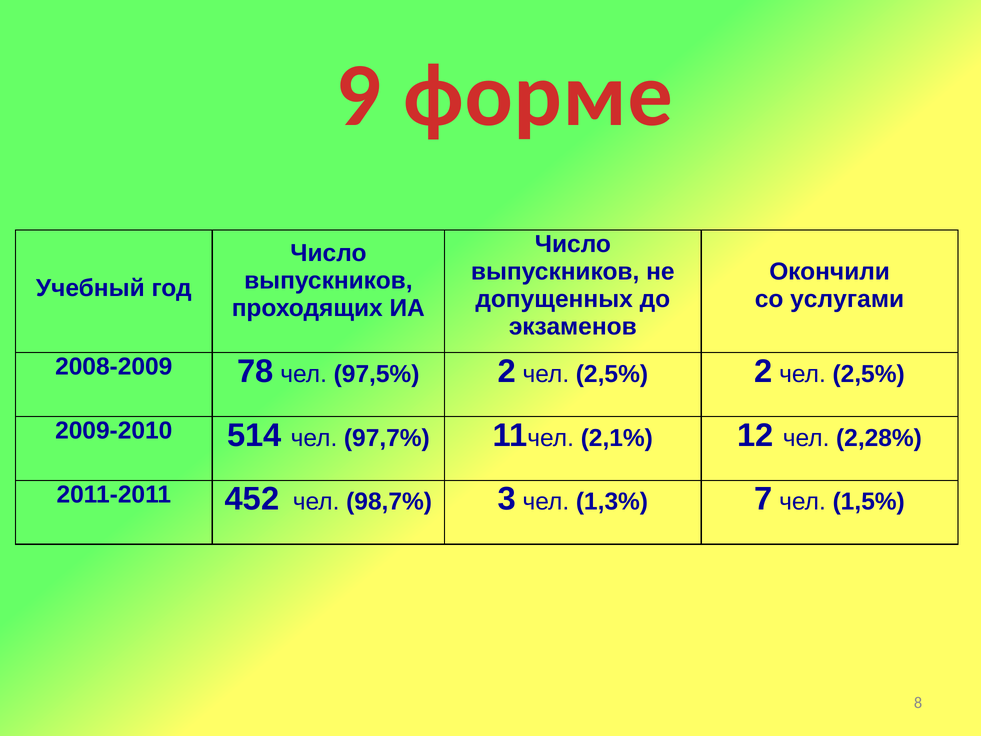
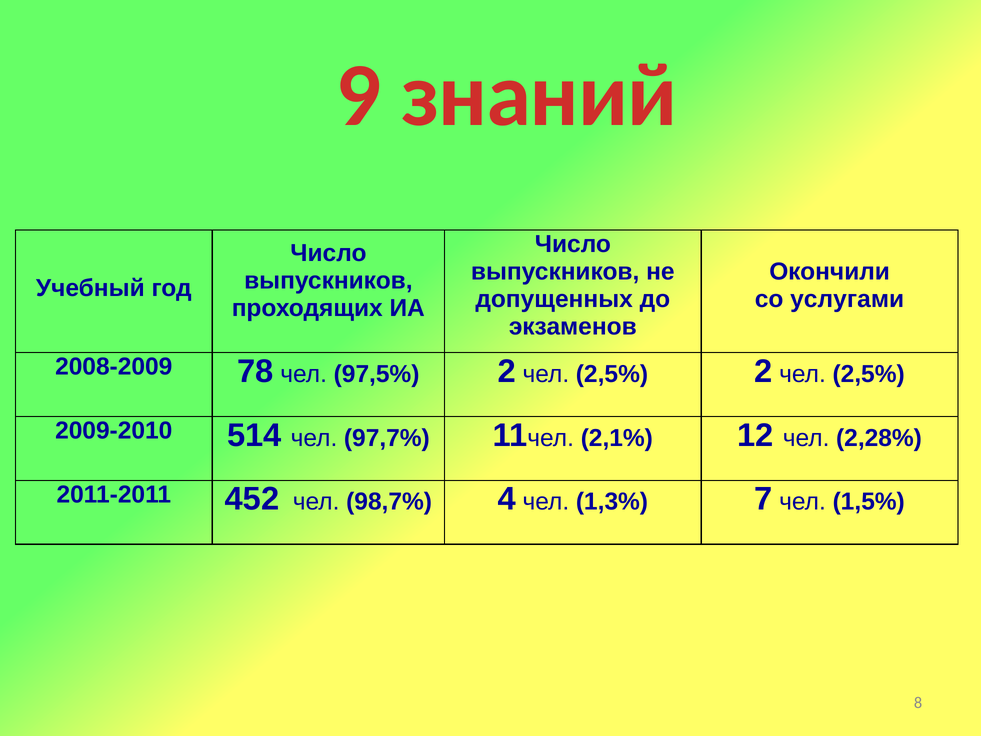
форме: форме -> знаний
3: 3 -> 4
